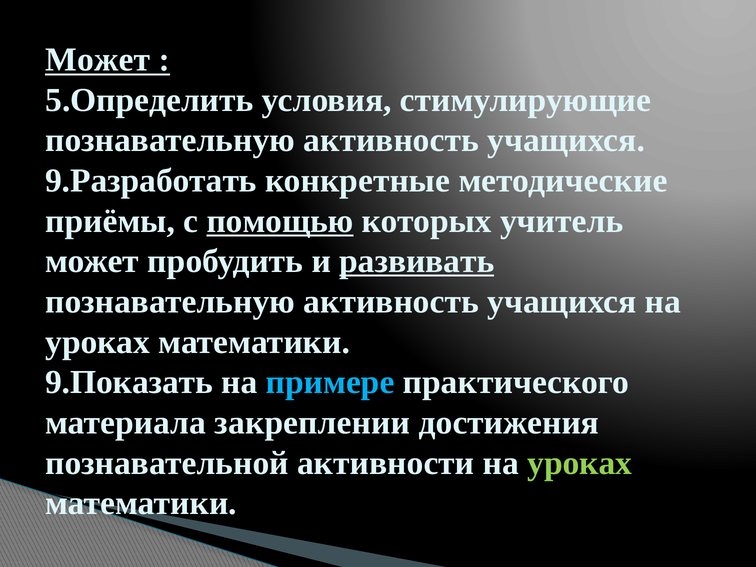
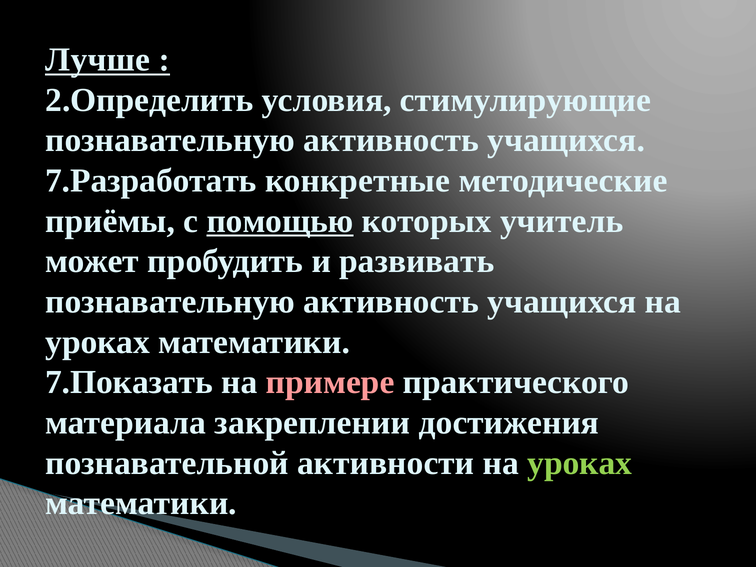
Может at (98, 60): Может -> Лучше
5.Определить: 5.Определить -> 2.Определить
9.Разработать: 9.Разработать -> 7.Разработать
развивать underline: present -> none
9.Показать: 9.Показать -> 7.Показать
примере colour: light blue -> pink
